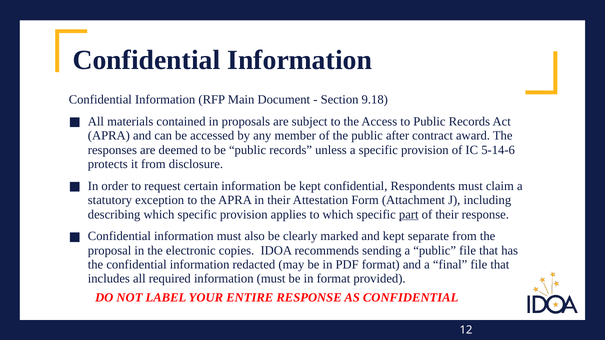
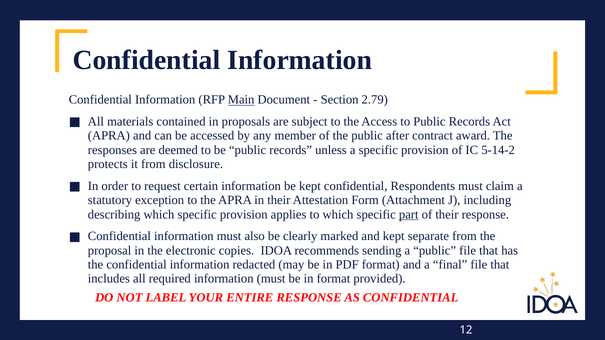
Main underline: none -> present
9.18: 9.18 -> 2.79
5-14-6: 5-14-6 -> 5-14-2
